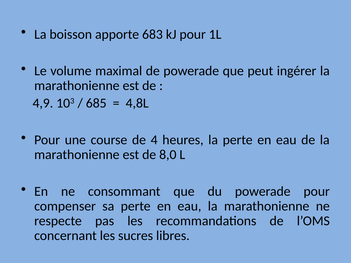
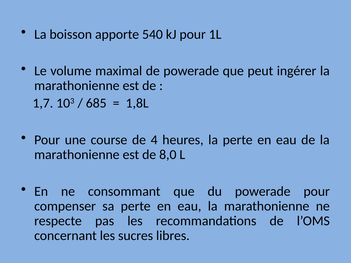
683: 683 -> 540
4,9: 4,9 -> 1,7
4,8L: 4,8L -> 1,8L
